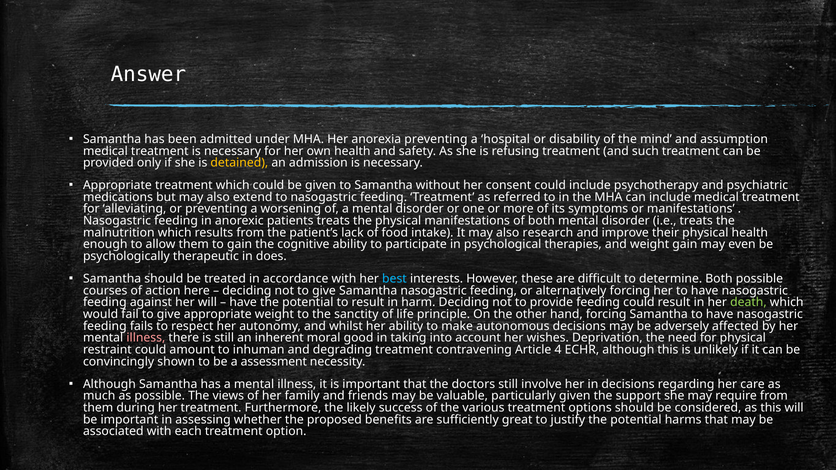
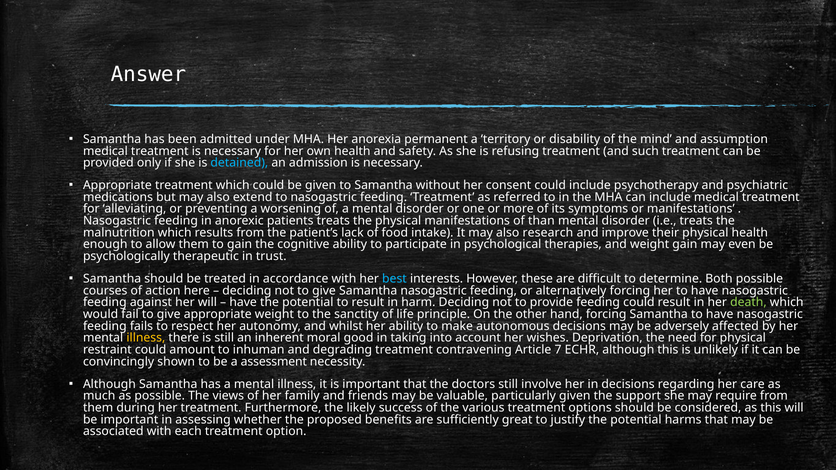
anorexia preventing: preventing -> permanent
hospital: hospital -> territory
detained colour: yellow -> light blue
of both: both -> than
does: does -> trust
illness at (146, 338) colour: pink -> yellow
4: 4 -> 7
